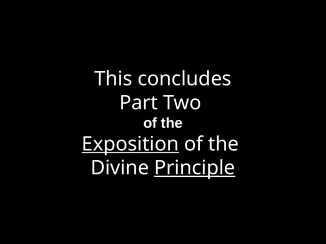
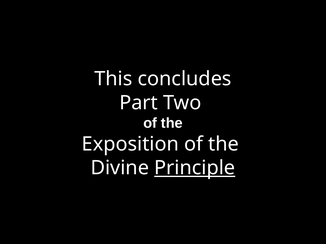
Exposition underline: present -> none
